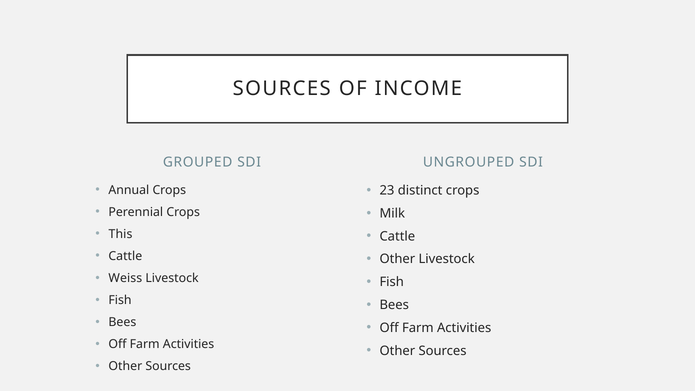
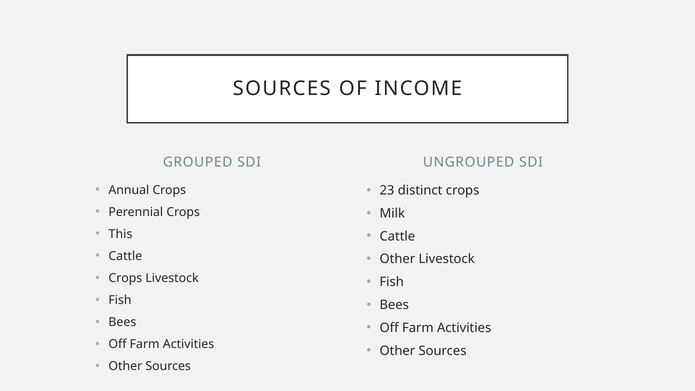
Weiss at (125, 278): Weiss -> Crops
